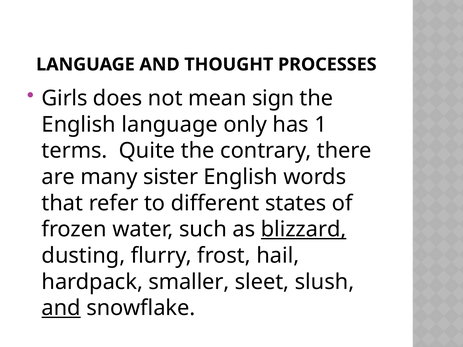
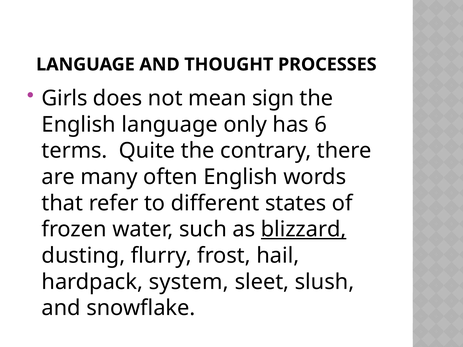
1: 1 -> 6
sister: sister -> often
smaller: smaller -> system
and at (61, 308) underline: present -> none
